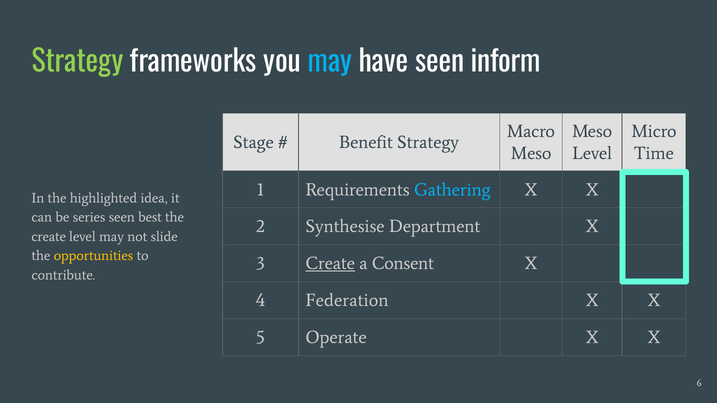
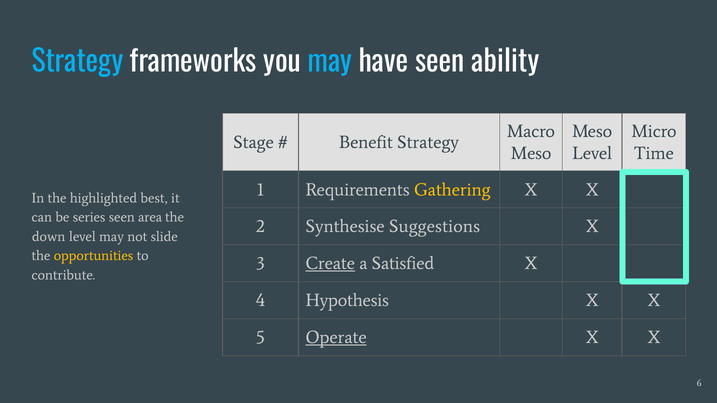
Strategy at (77, 62) colour: light green -> light blue
inform: inform -> ability
Gathering colour: light blue -> yellow
idea: idea -> best
best: best -> area
Department: Department -> Suggestions
create at (49, 237): create -> down
Consent: Consent -> Satisfied
Federation: Federation -> Hypothesis
Operate underline: none -> present
